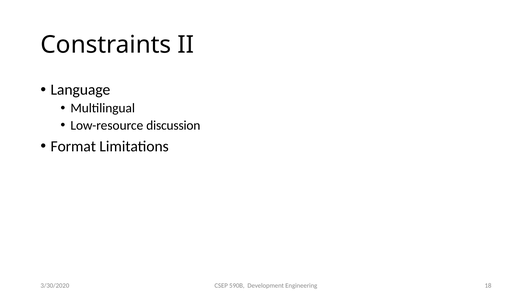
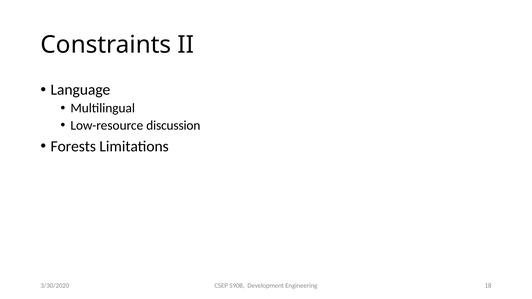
Format: Format -> Forests
